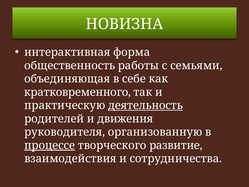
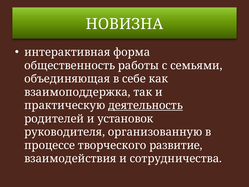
кратковременного: кратковременного -> взаимоподдержка
движения: движения -> установок
процессе underline: present -> none
